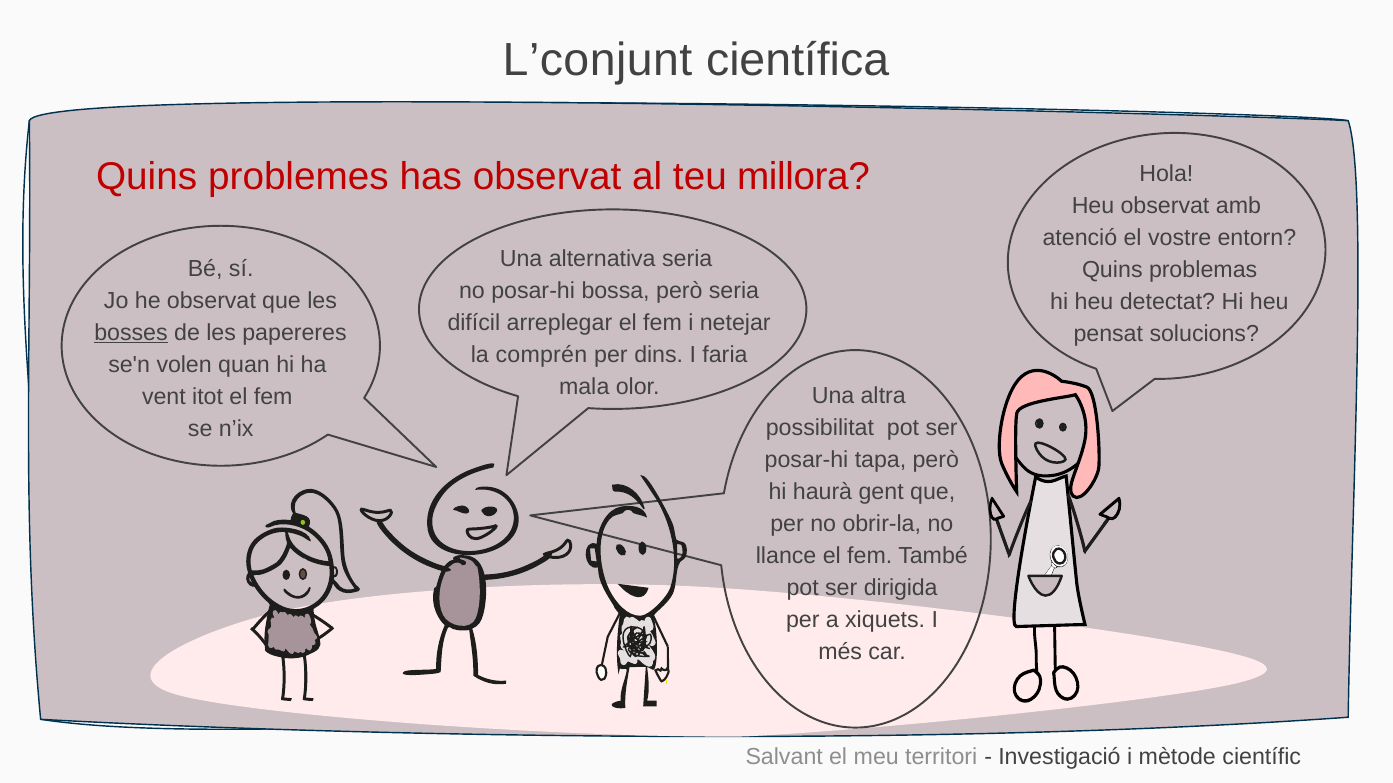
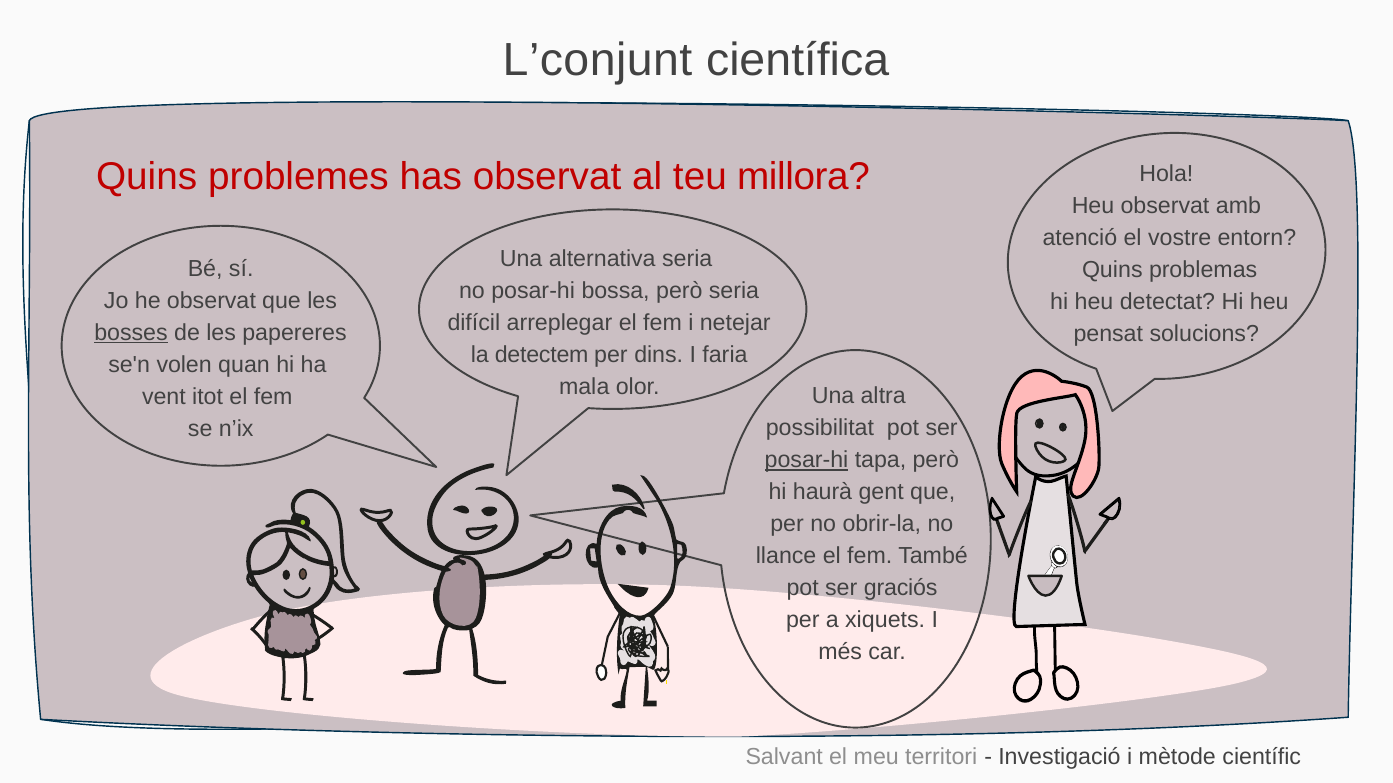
comprén: comprén -> detectem
posar-hi at (807, 460) underline: none -> present
dirigida: dirigida -> graciós
